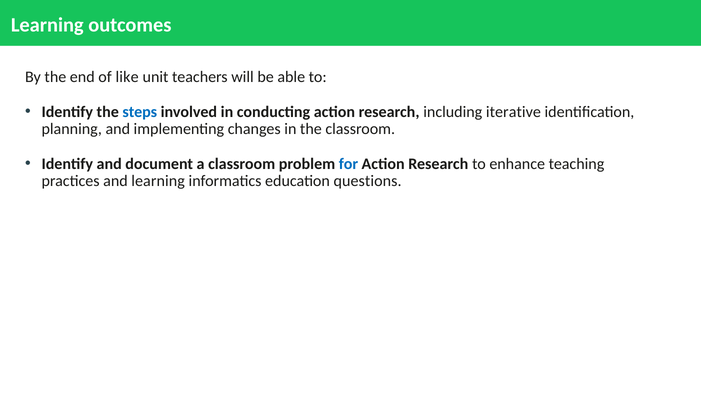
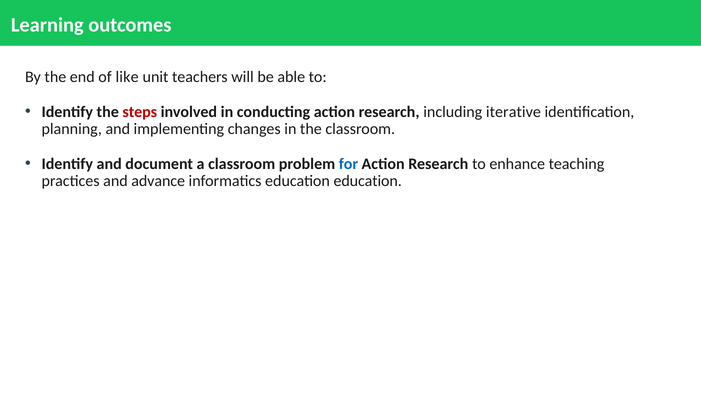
steps colour: blue -> red
and learning: learning -> advance
education questions: questions -> education
